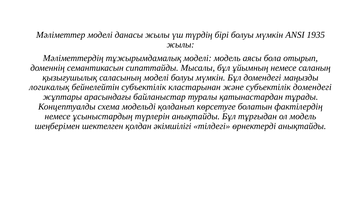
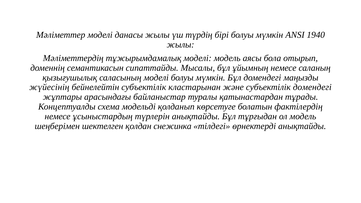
1935: 1935 -> 1940
логикалық: логикалық -> жүйесінің
әкімшілігі: әкімшілігі -> снежинка
